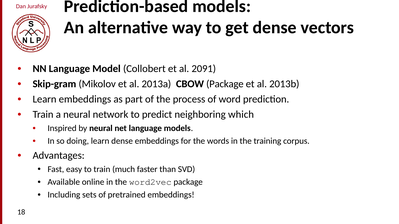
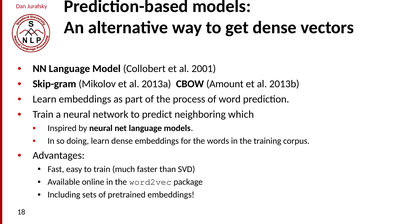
2091: 2091 -> 2001
CBOW Package: Package -> Amount
